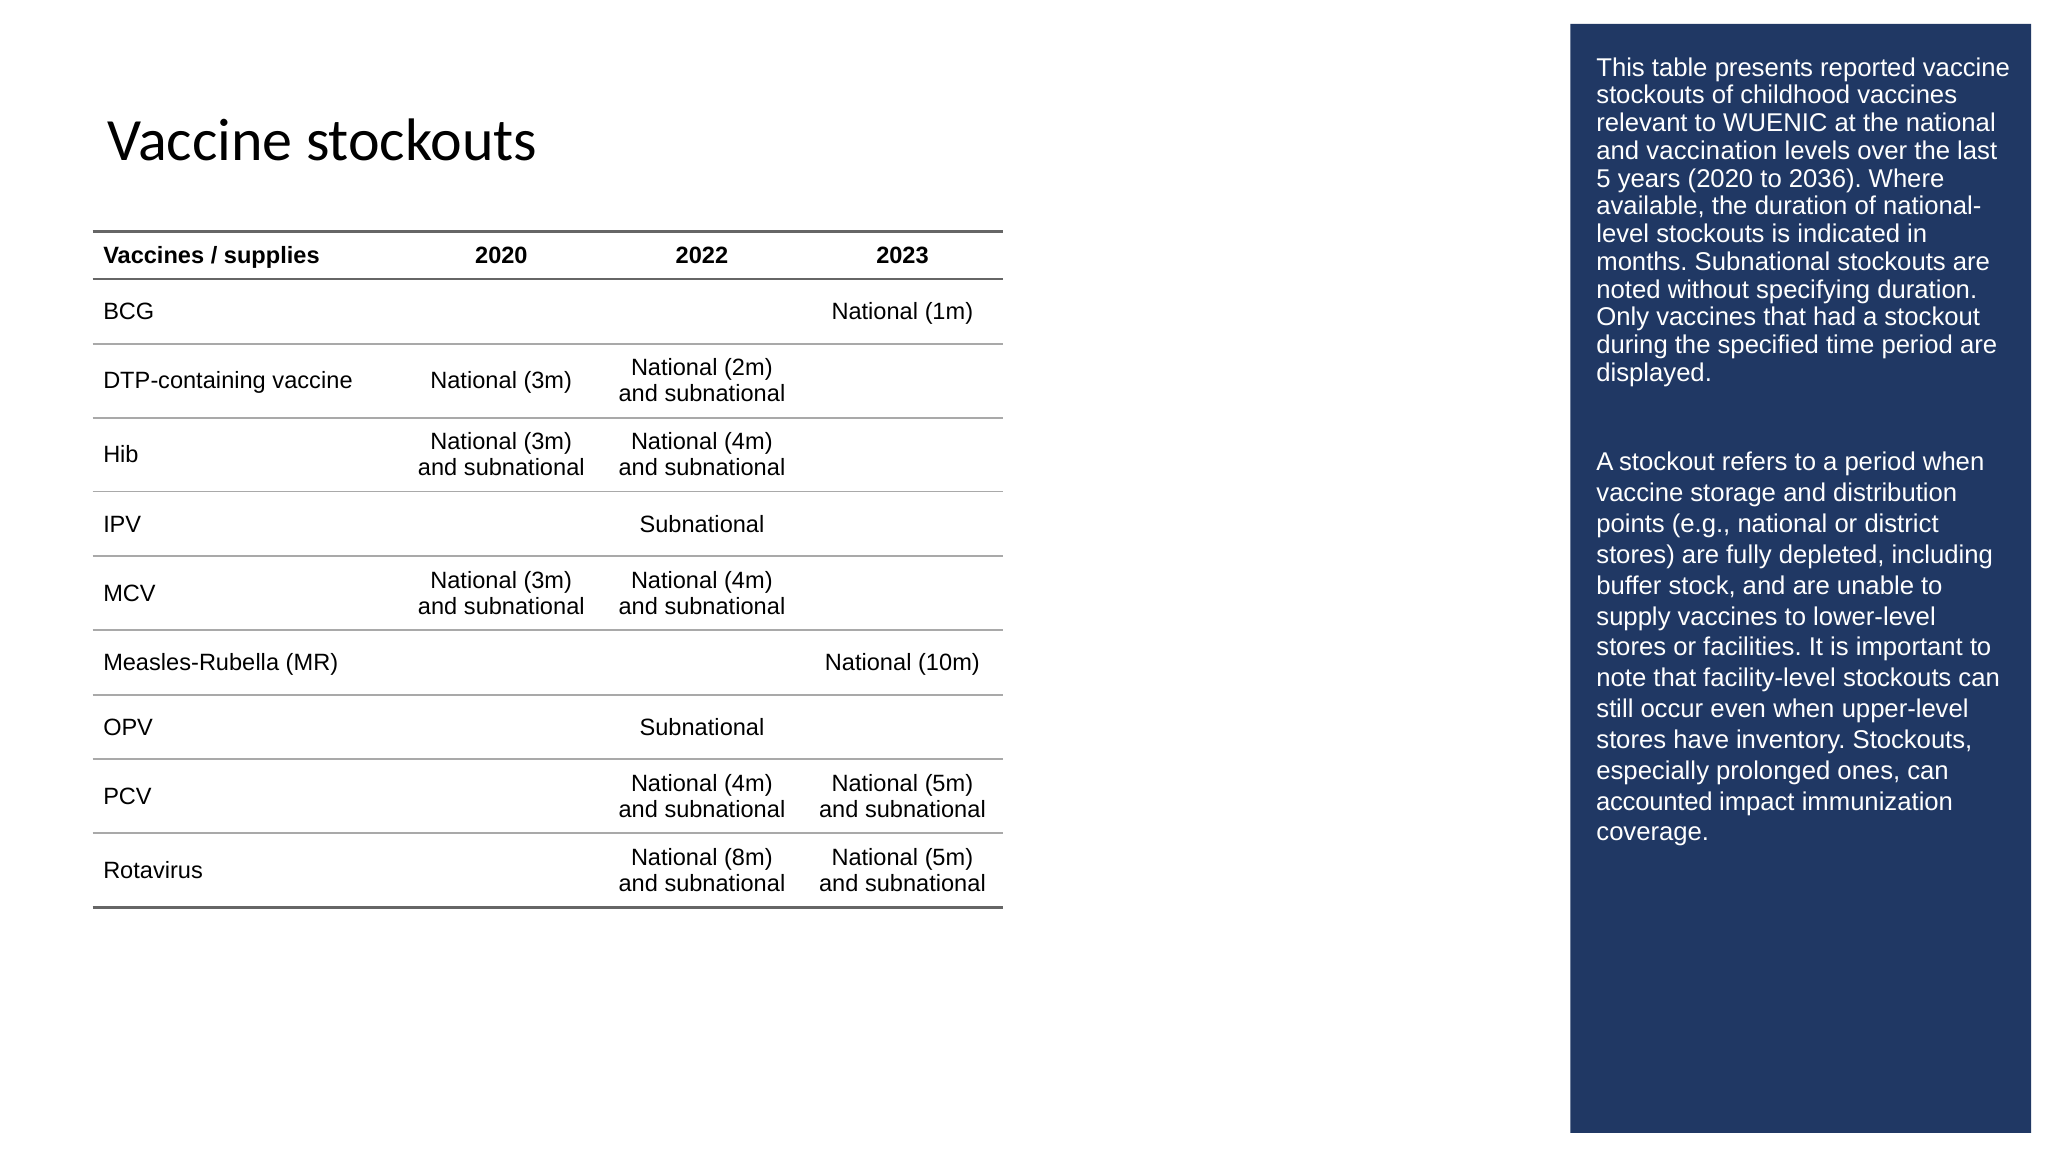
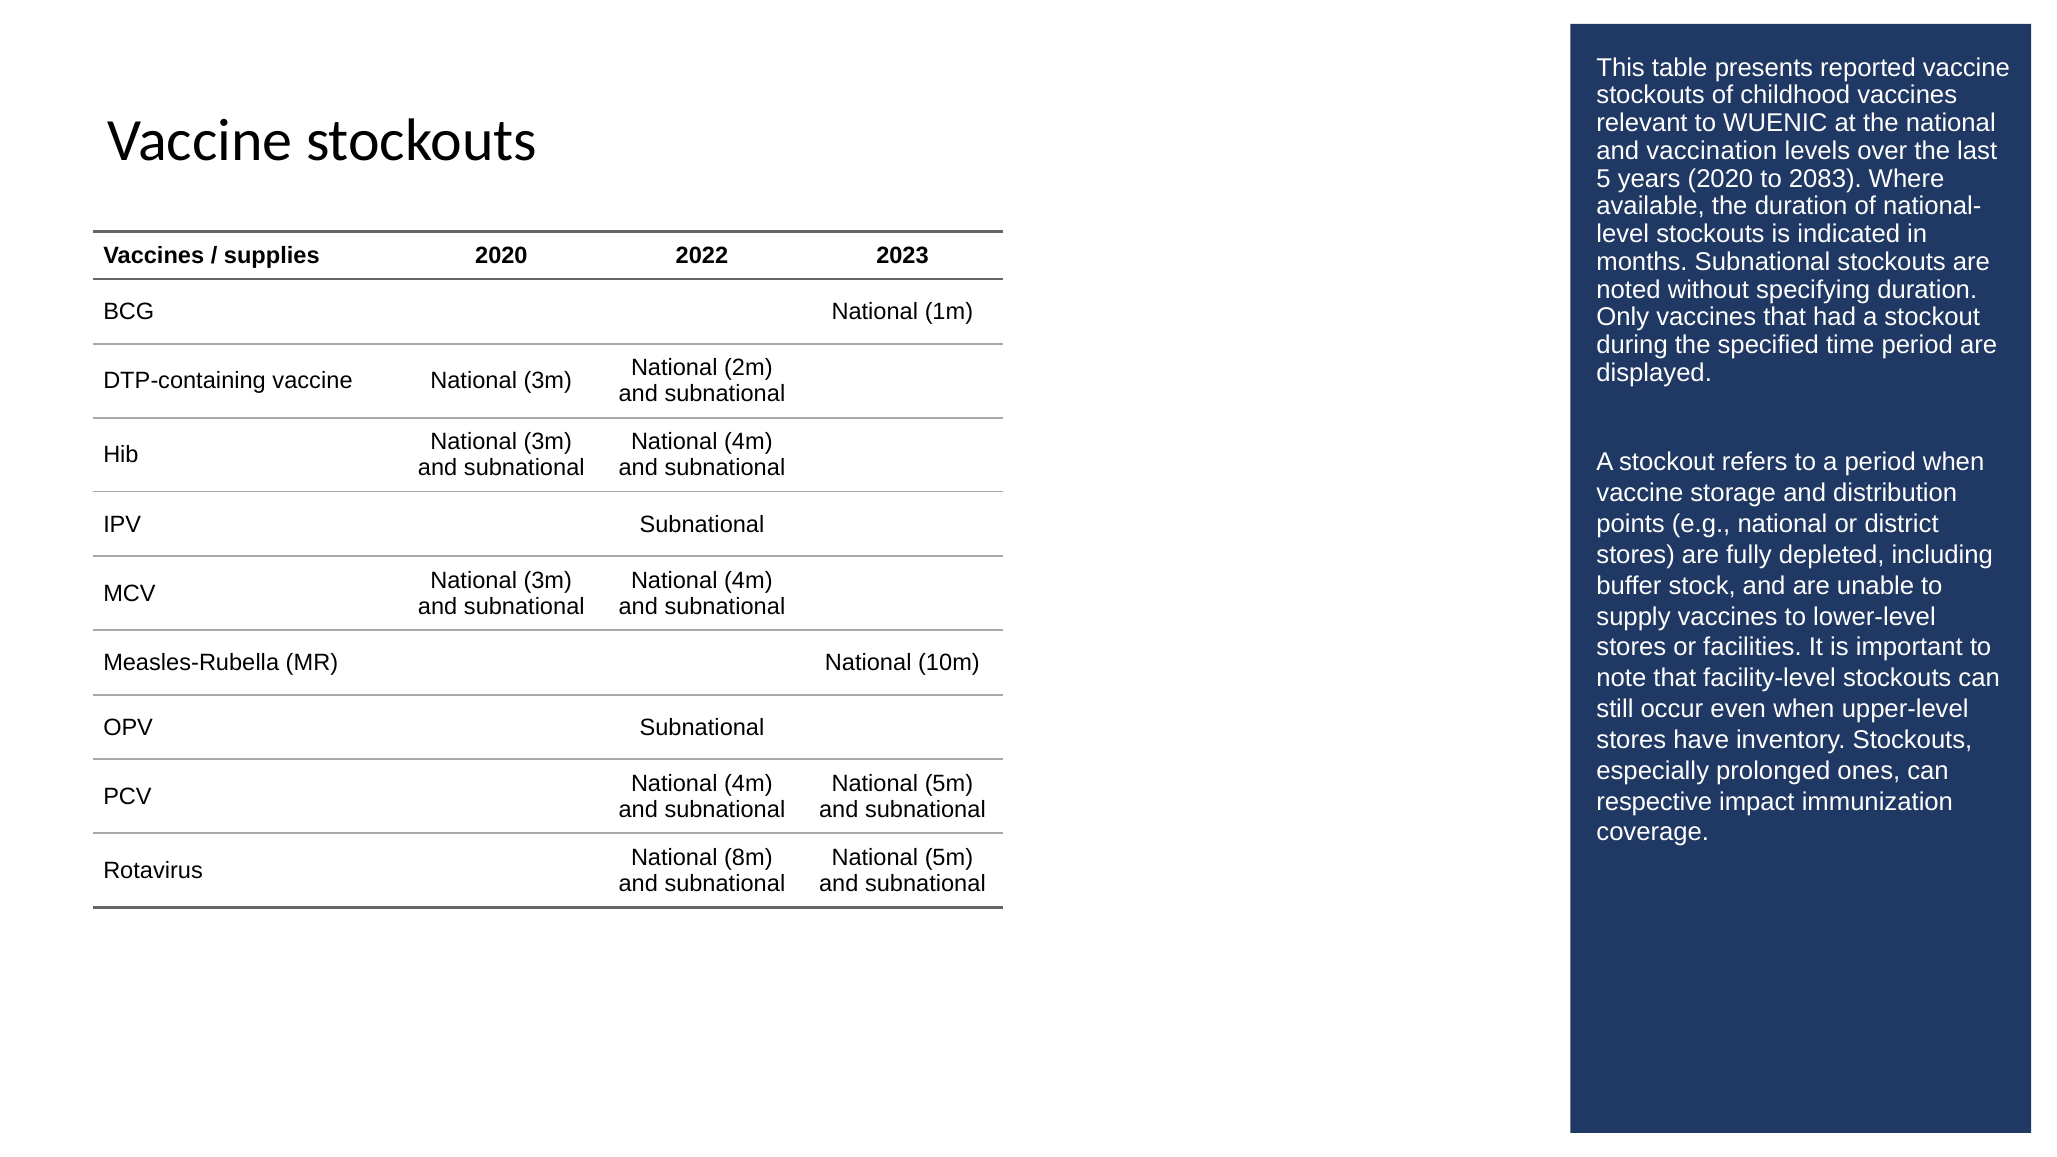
2036: 2036 -> 2083
accounted: accounted -> respective
